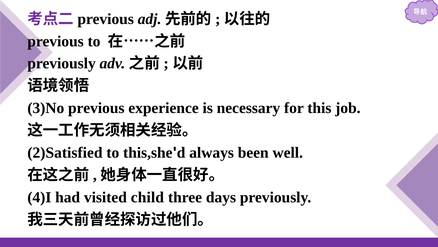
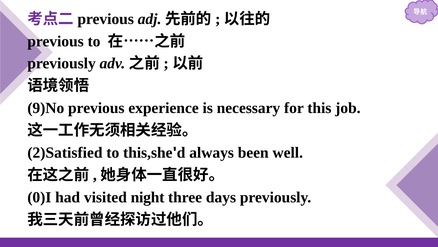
3)No: 3)No -> 9)No
4)I: 4)I -> 0)I
child: child -> night
